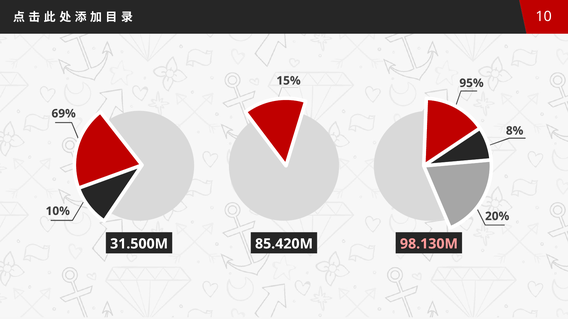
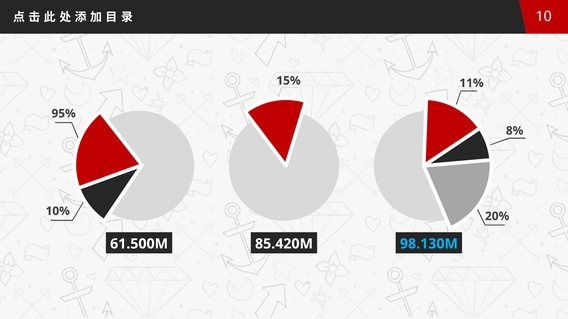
95%: 95% -> 11%
69%: 69% -> 95%
31.500M: 31.500M -> 61.500M
98.130M colour: pink -> light blue
